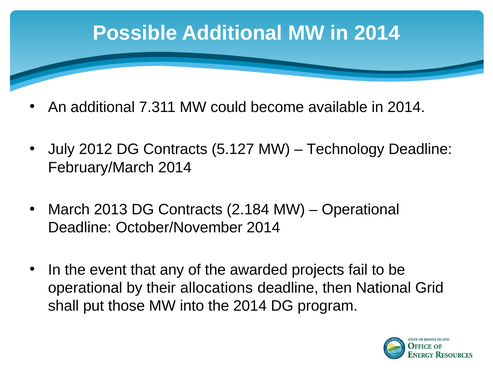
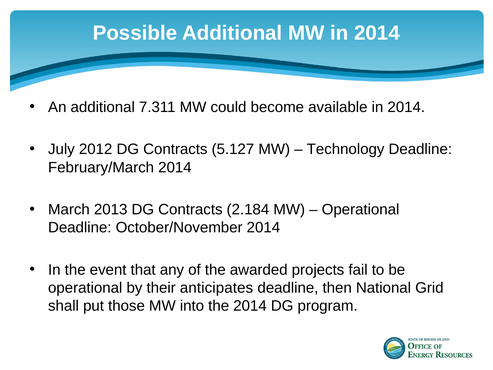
allocations: allocations -> anticipates
